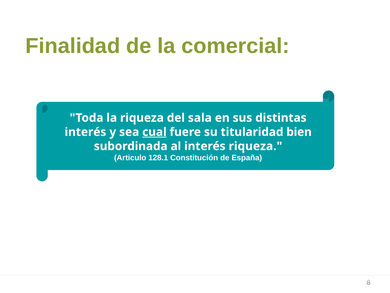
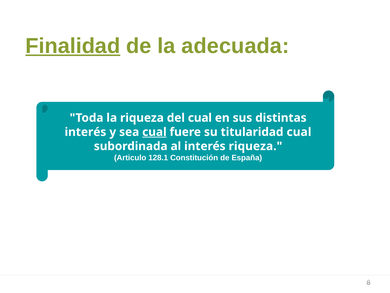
Finalidad underline: none -> present
comercial: comercial -> adecuada
del sala: sala -> cual
titularidad bien: bien -> cual
